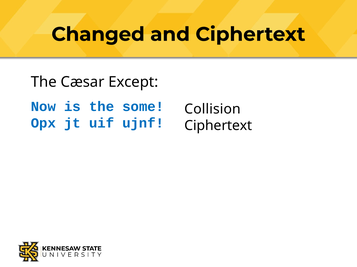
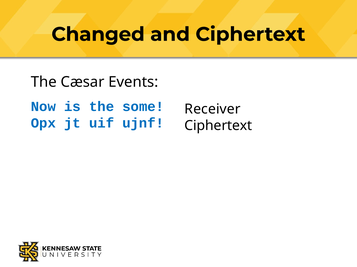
Except: Except -> Events
Collision: Collision -> Receiver
